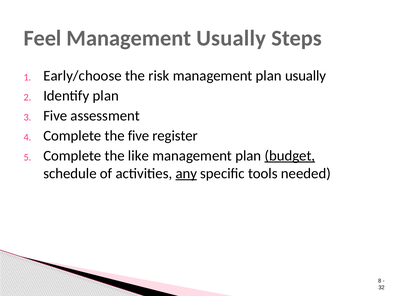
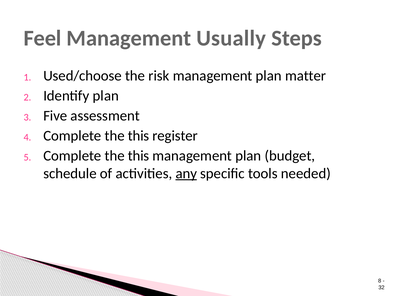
Early/choose: Early/choose -> Used/choose
plan usually: usually -> matter
five at (139, 135): five -> this
like at (138, 155): like -> this
budget underline: present -> none
